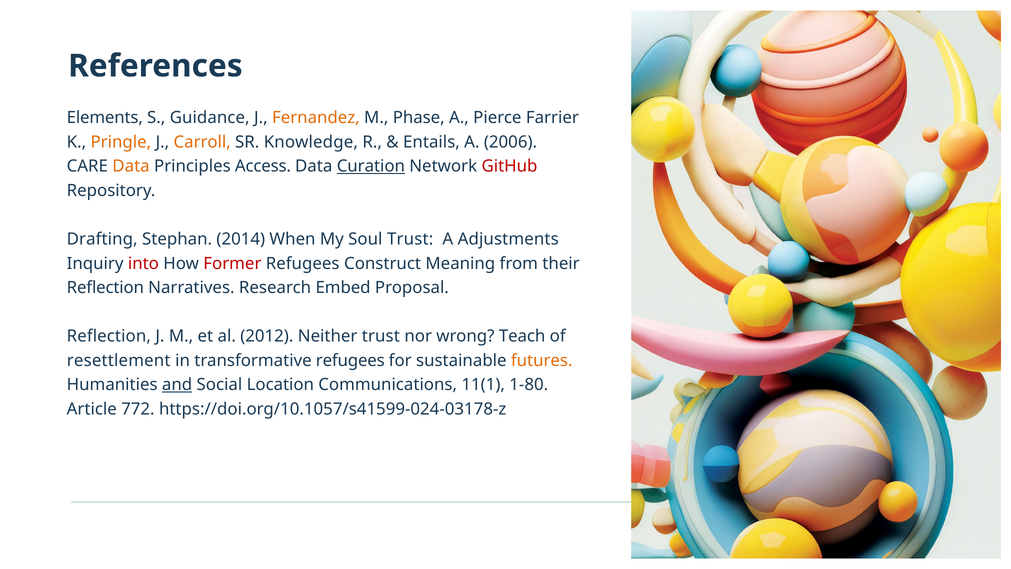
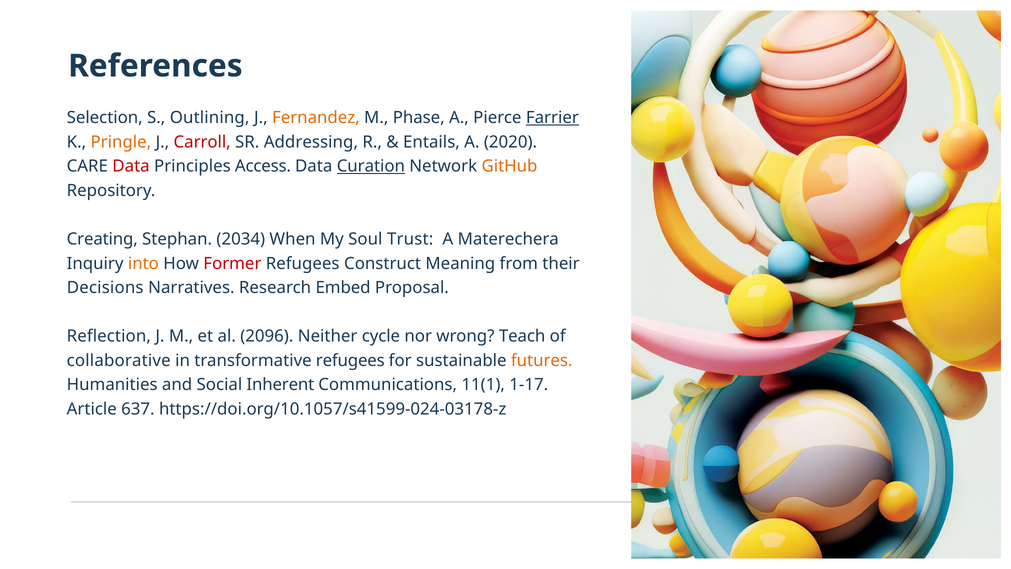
Elements: Elements -> Selection
Guidance: Guidance -> Outlining
Farrier underline: none -> present
Carroll colour: orange -> red
Knowledge: Knowledge -> Addressing
2006: 2006 -> 2020
Data at (131, 166) colour: orange -> red
GitHub colour: red -> orange
Drafting: Drafting -> Creating
2014: 2014 -> 2034
Adjustments: Adjustments -> Materechera
into colour: red -> orange
Reflection at (105, 288): Reflection -> Decisions
2012: 2012 -> 2096
Neither trust: trust -> cycle
resettlement: resettlement -> collaborative
and underline: present -> none
Location: Location -> Inherent
1-80: 1-80 -> 1-17
772: 772 -> 637
